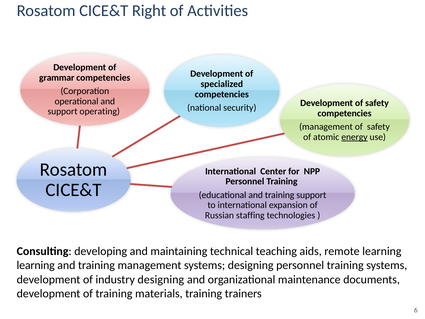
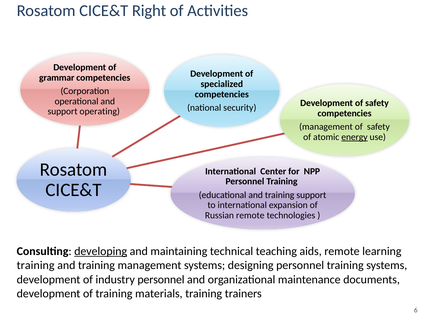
Russian staffing: staffing -> remote
developing underline: none -> present
learning at (36, 265): learning -> training
industry designing: designing -> personnel
